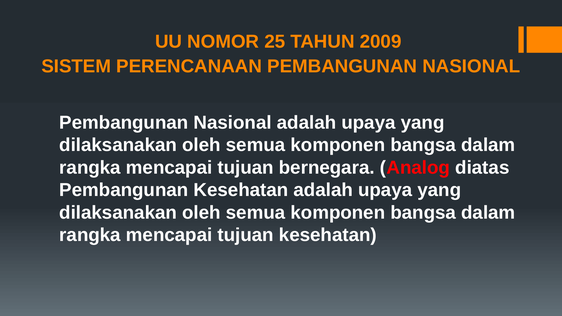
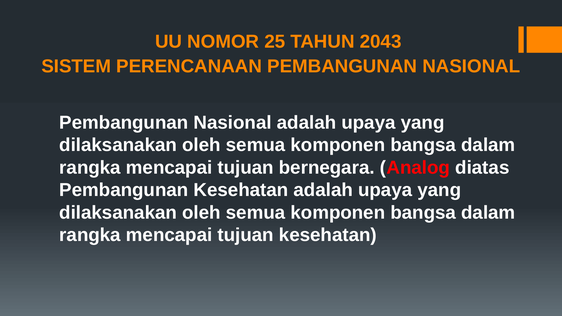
2009: 2009 -> 2043
